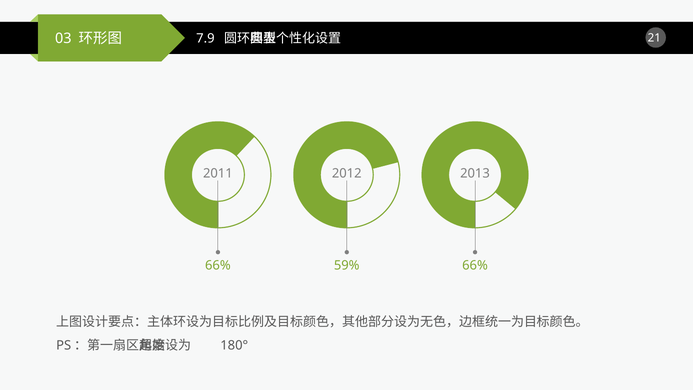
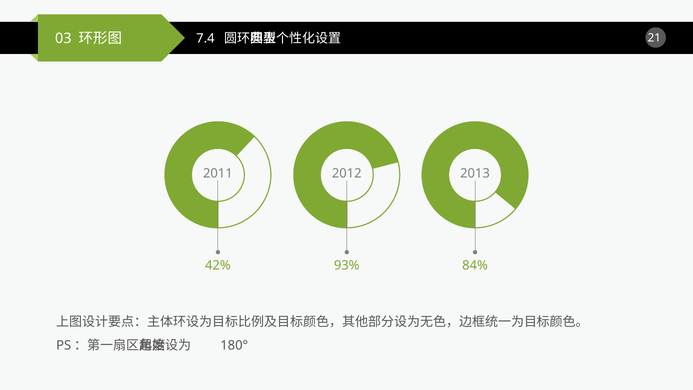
7.9: 7.9 -> 7.4
66% at (218, 265): 66% -> 42%
59%: 59% -> 93%
66% at (475, 265): 66% -> 84%
